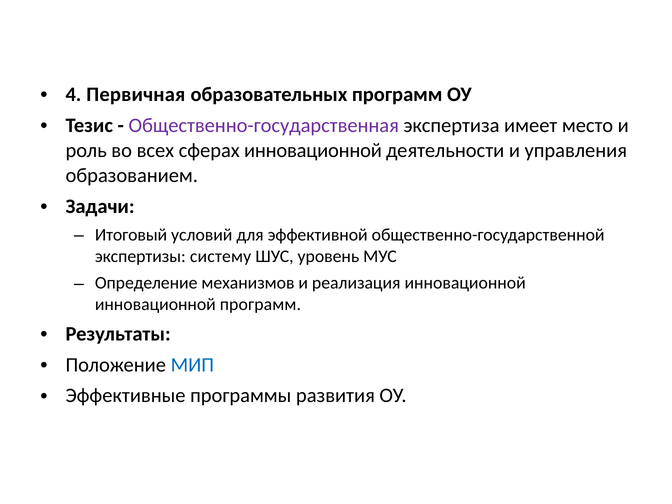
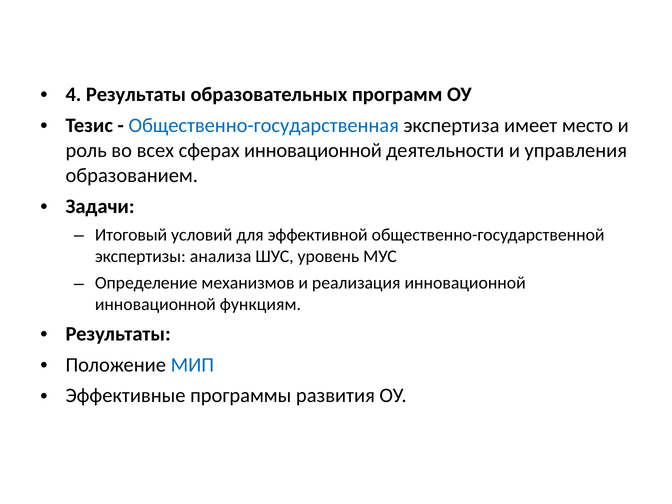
4 Первичная: Первичная -> Результаты
Общественно-государственная colour: purple -> blue
систему: систему -> анализа
инновационной программ: программ -> функциям
